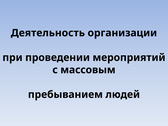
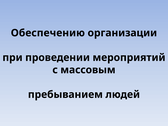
Деятельность: Деятельность -> Обеспечению
